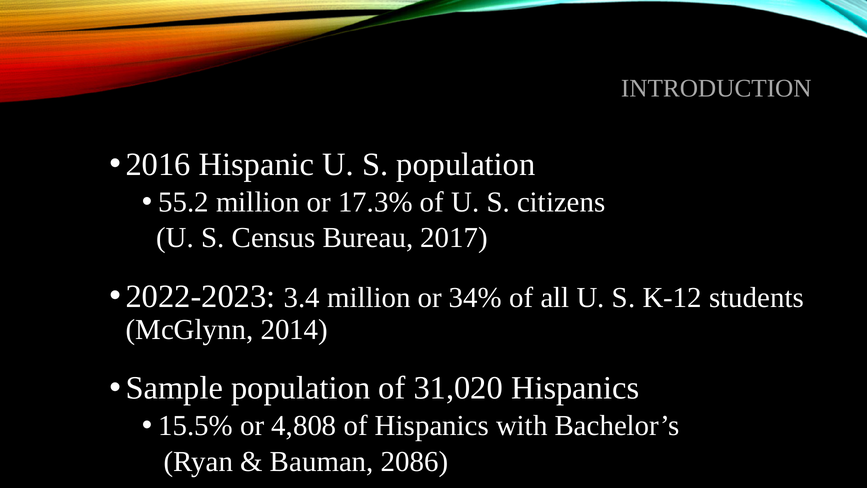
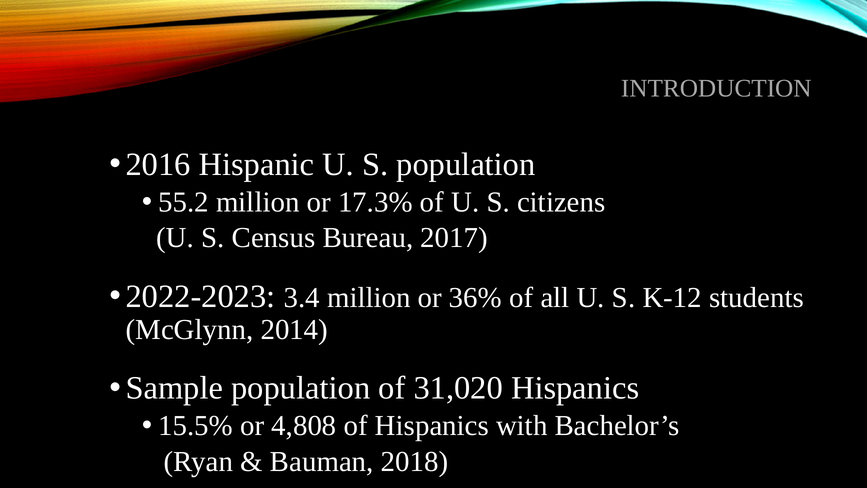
34%: 34% -> 36%
2086: 2086 -> 2018
